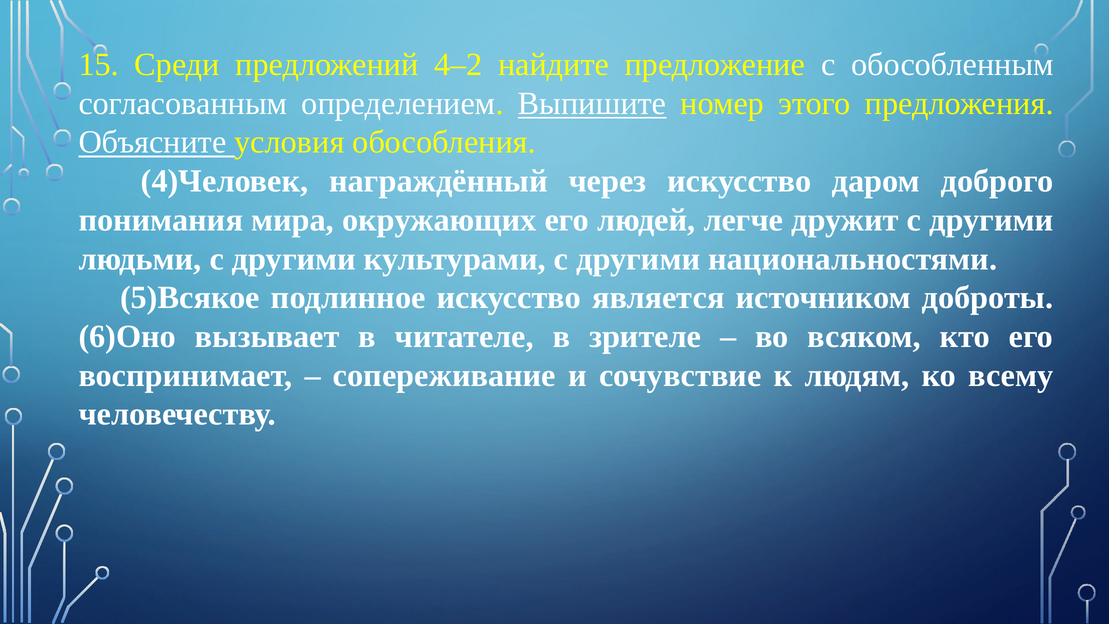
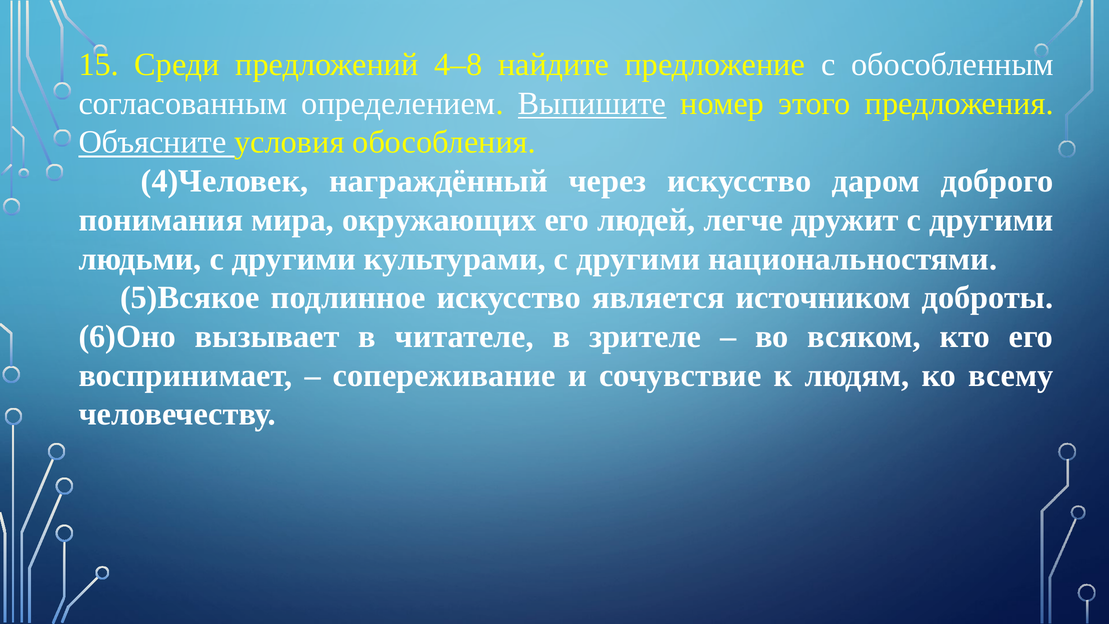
4–2: 4–2 -> 4–8
